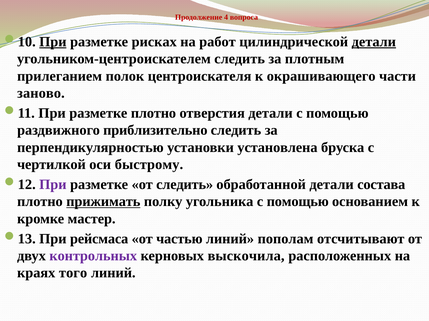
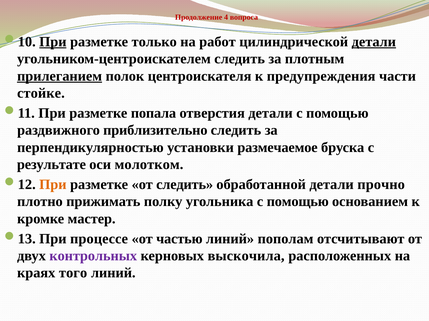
рисках: рисках -> только
прилеганием underline: none -> present
окрашивающего: окрашивающего -> предупреждения
заново: заново -> стойке
разметке плотно: плотно -> попала
установлена: установлена -> размечаемое
чертилкой: чертилкой -> результате
быстрому: быстрому -> молотком
При at (53, 185) colour: purple -> orange
состава: состава -> прочно
прижимать underline: present -> none
рейсмаса: рейсмаса -> процессе
